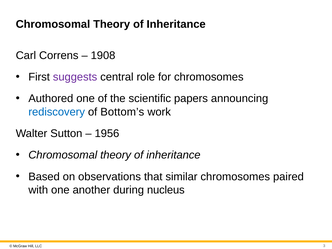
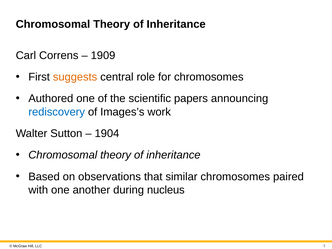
1908: 1908 -> 1909
suggests colour: purple -> orange
Bottom’s: Bottom’s -> Images’s
1956: 1956 -> 1904
